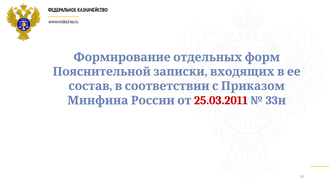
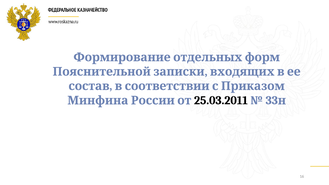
25.03.2011 colour: red -> black
